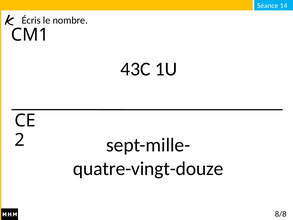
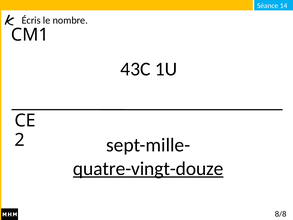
quatre-vingt-douze underline: none -> present
